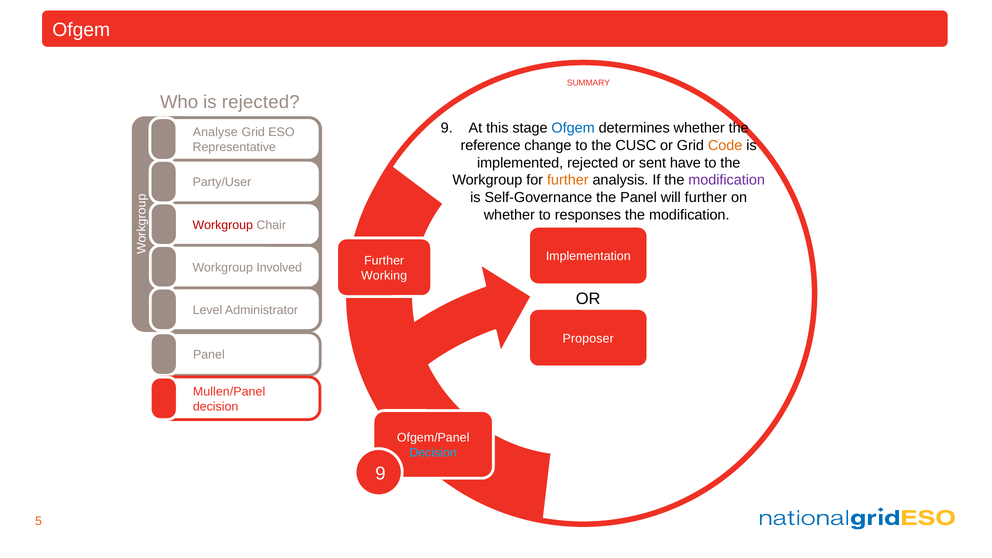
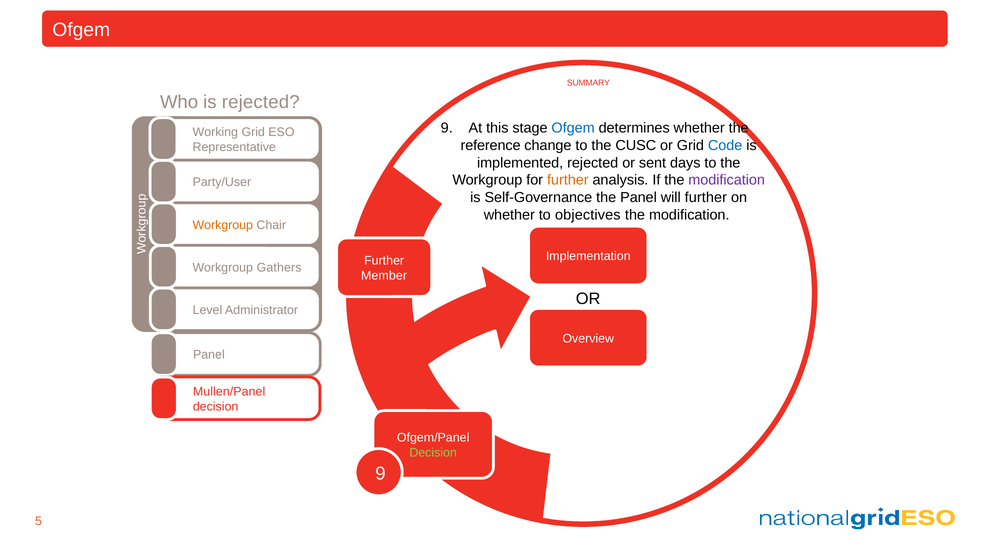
Analyse: Analyse -> Working
Code colour: orange -> blue
have: have -> days
responses: responses -> objectives
Workgroup at (223, 225) colour: red -> orange
Involved: Involved -> Gathers
Working: Working -> Member
Proposer: Proposer -> Overview
Decision at (433, 453) colour: light blue -> light green
